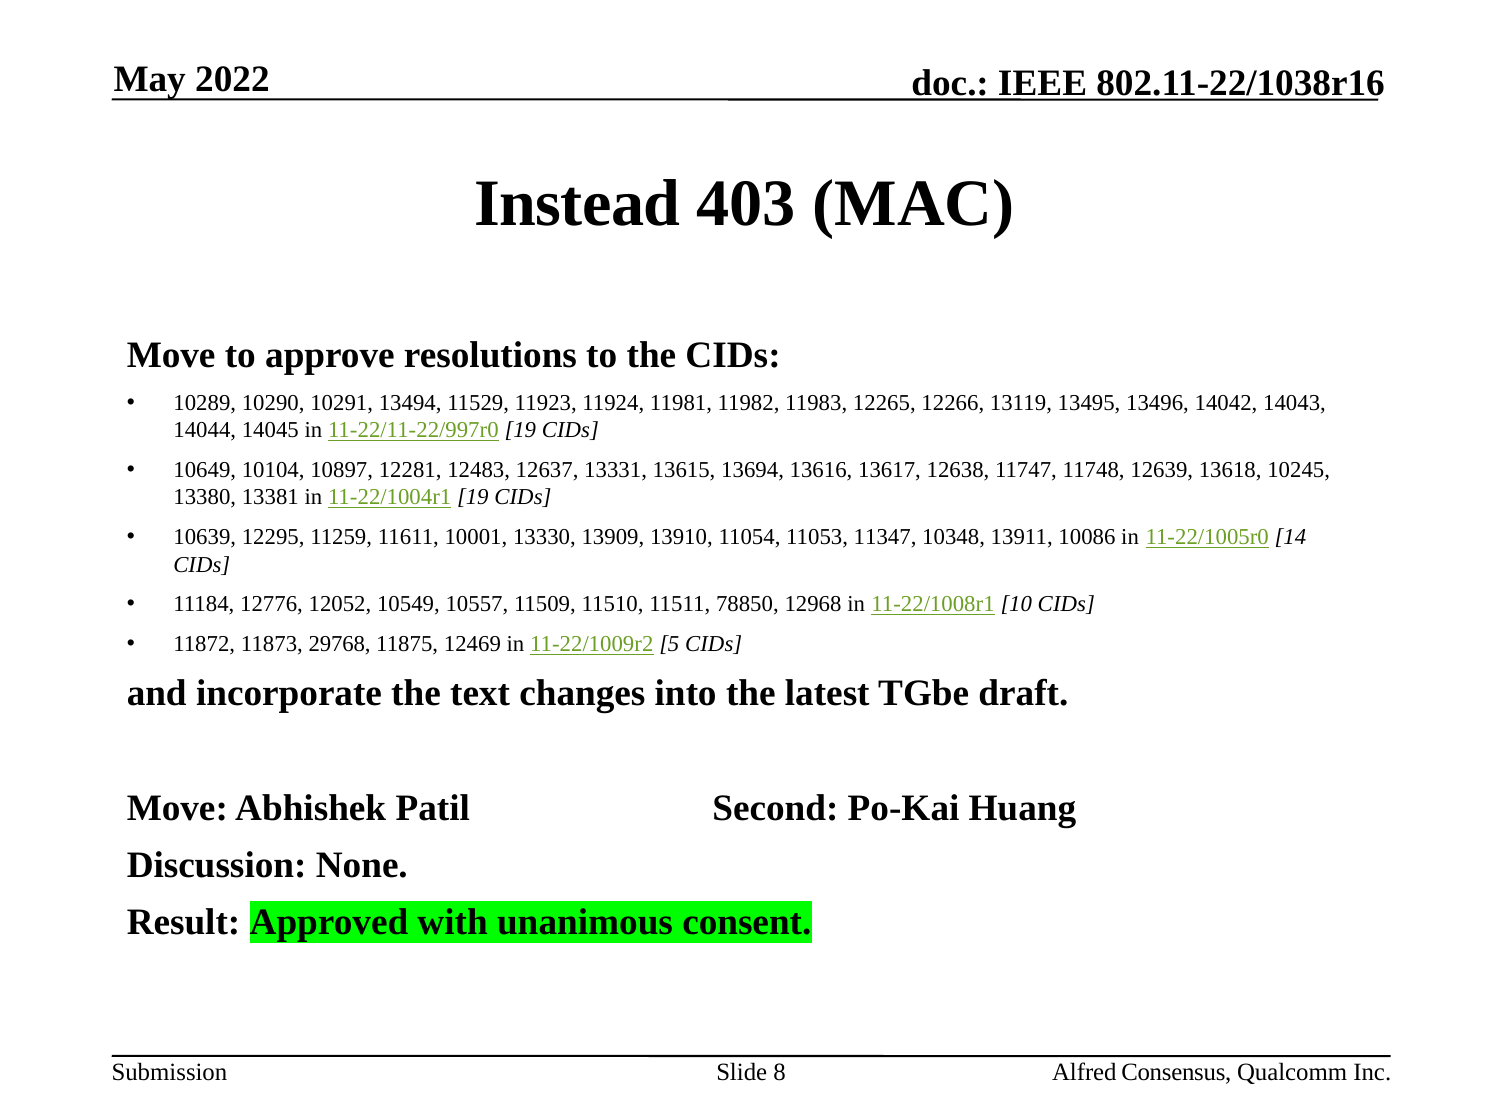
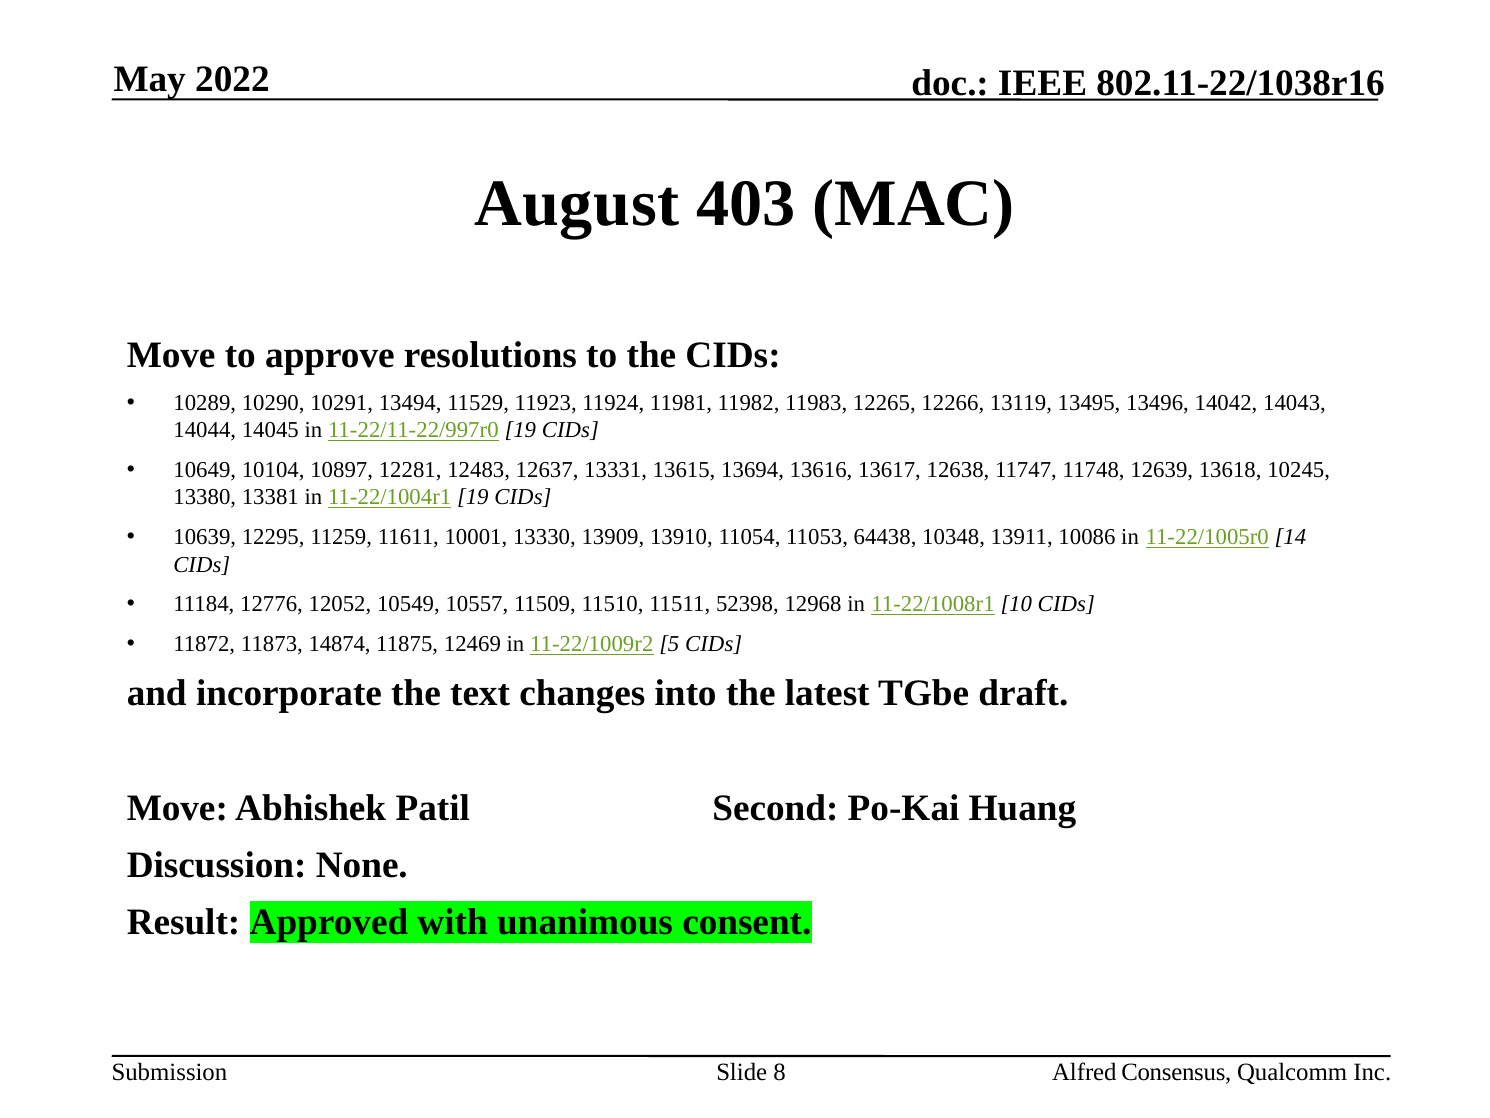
Instead: Instead -> August
11347: 11347 -> 64438
78850: 78850 -> 52398
29768: 29768 -> 14874
